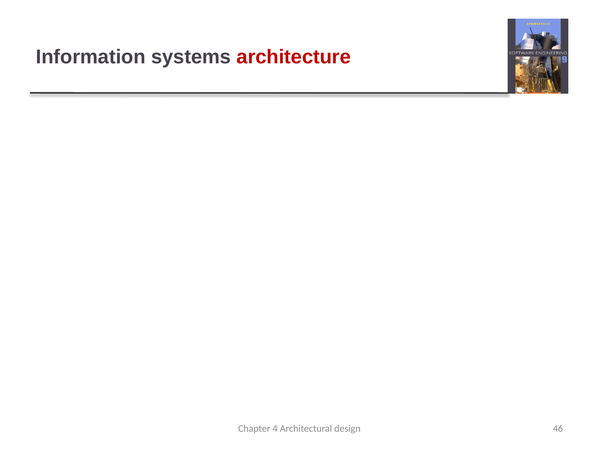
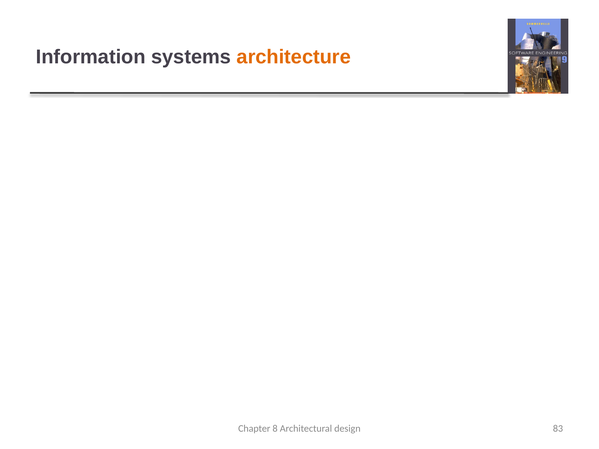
architecture at (294, 57) colour: red -> orange
4: 4 -> 8
46: 46 -> 83
